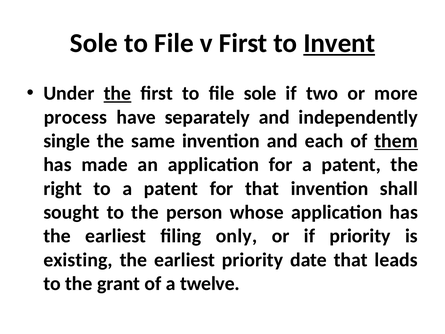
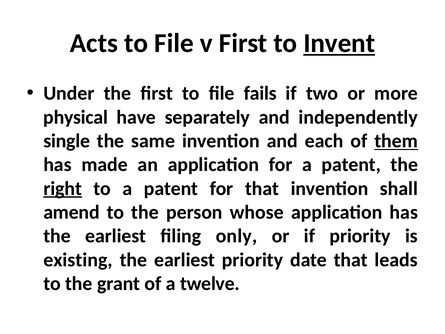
Sole at (94, 43): Sole -> Acts
the at (118, 93) underline: present -> none
file sole: sole -> fails
process: process -> physical
right underline: none -> present
sought: sought -> amend
